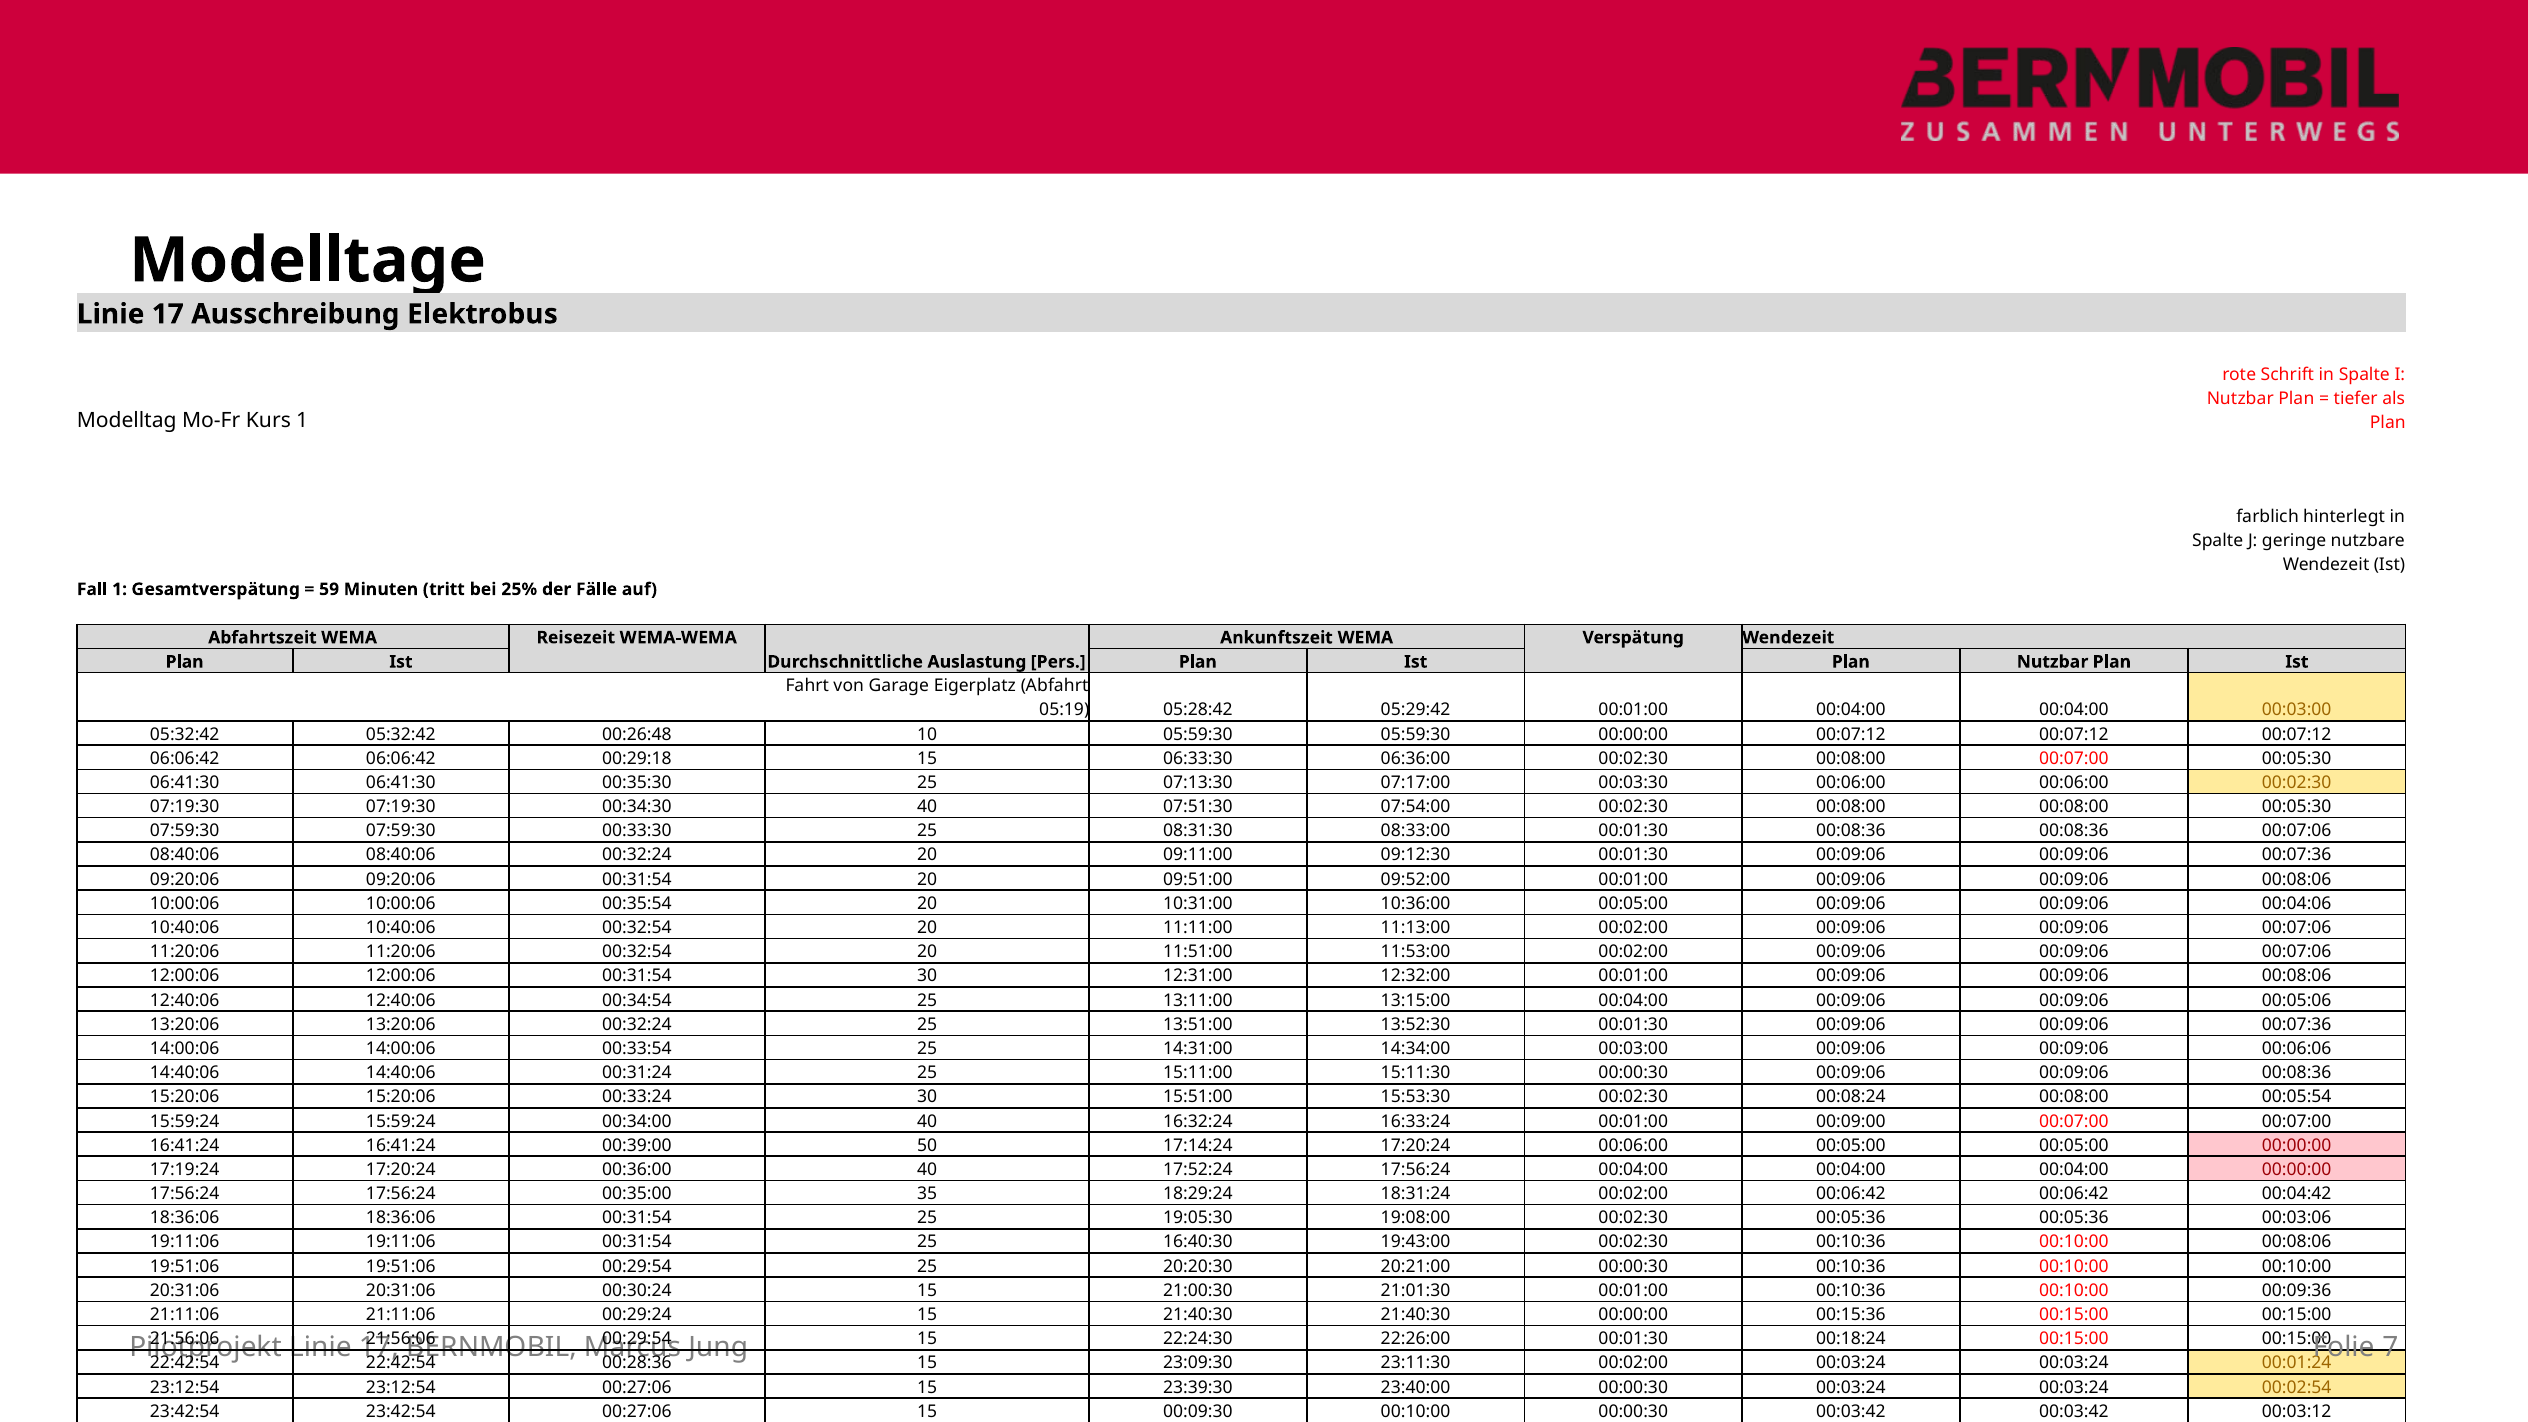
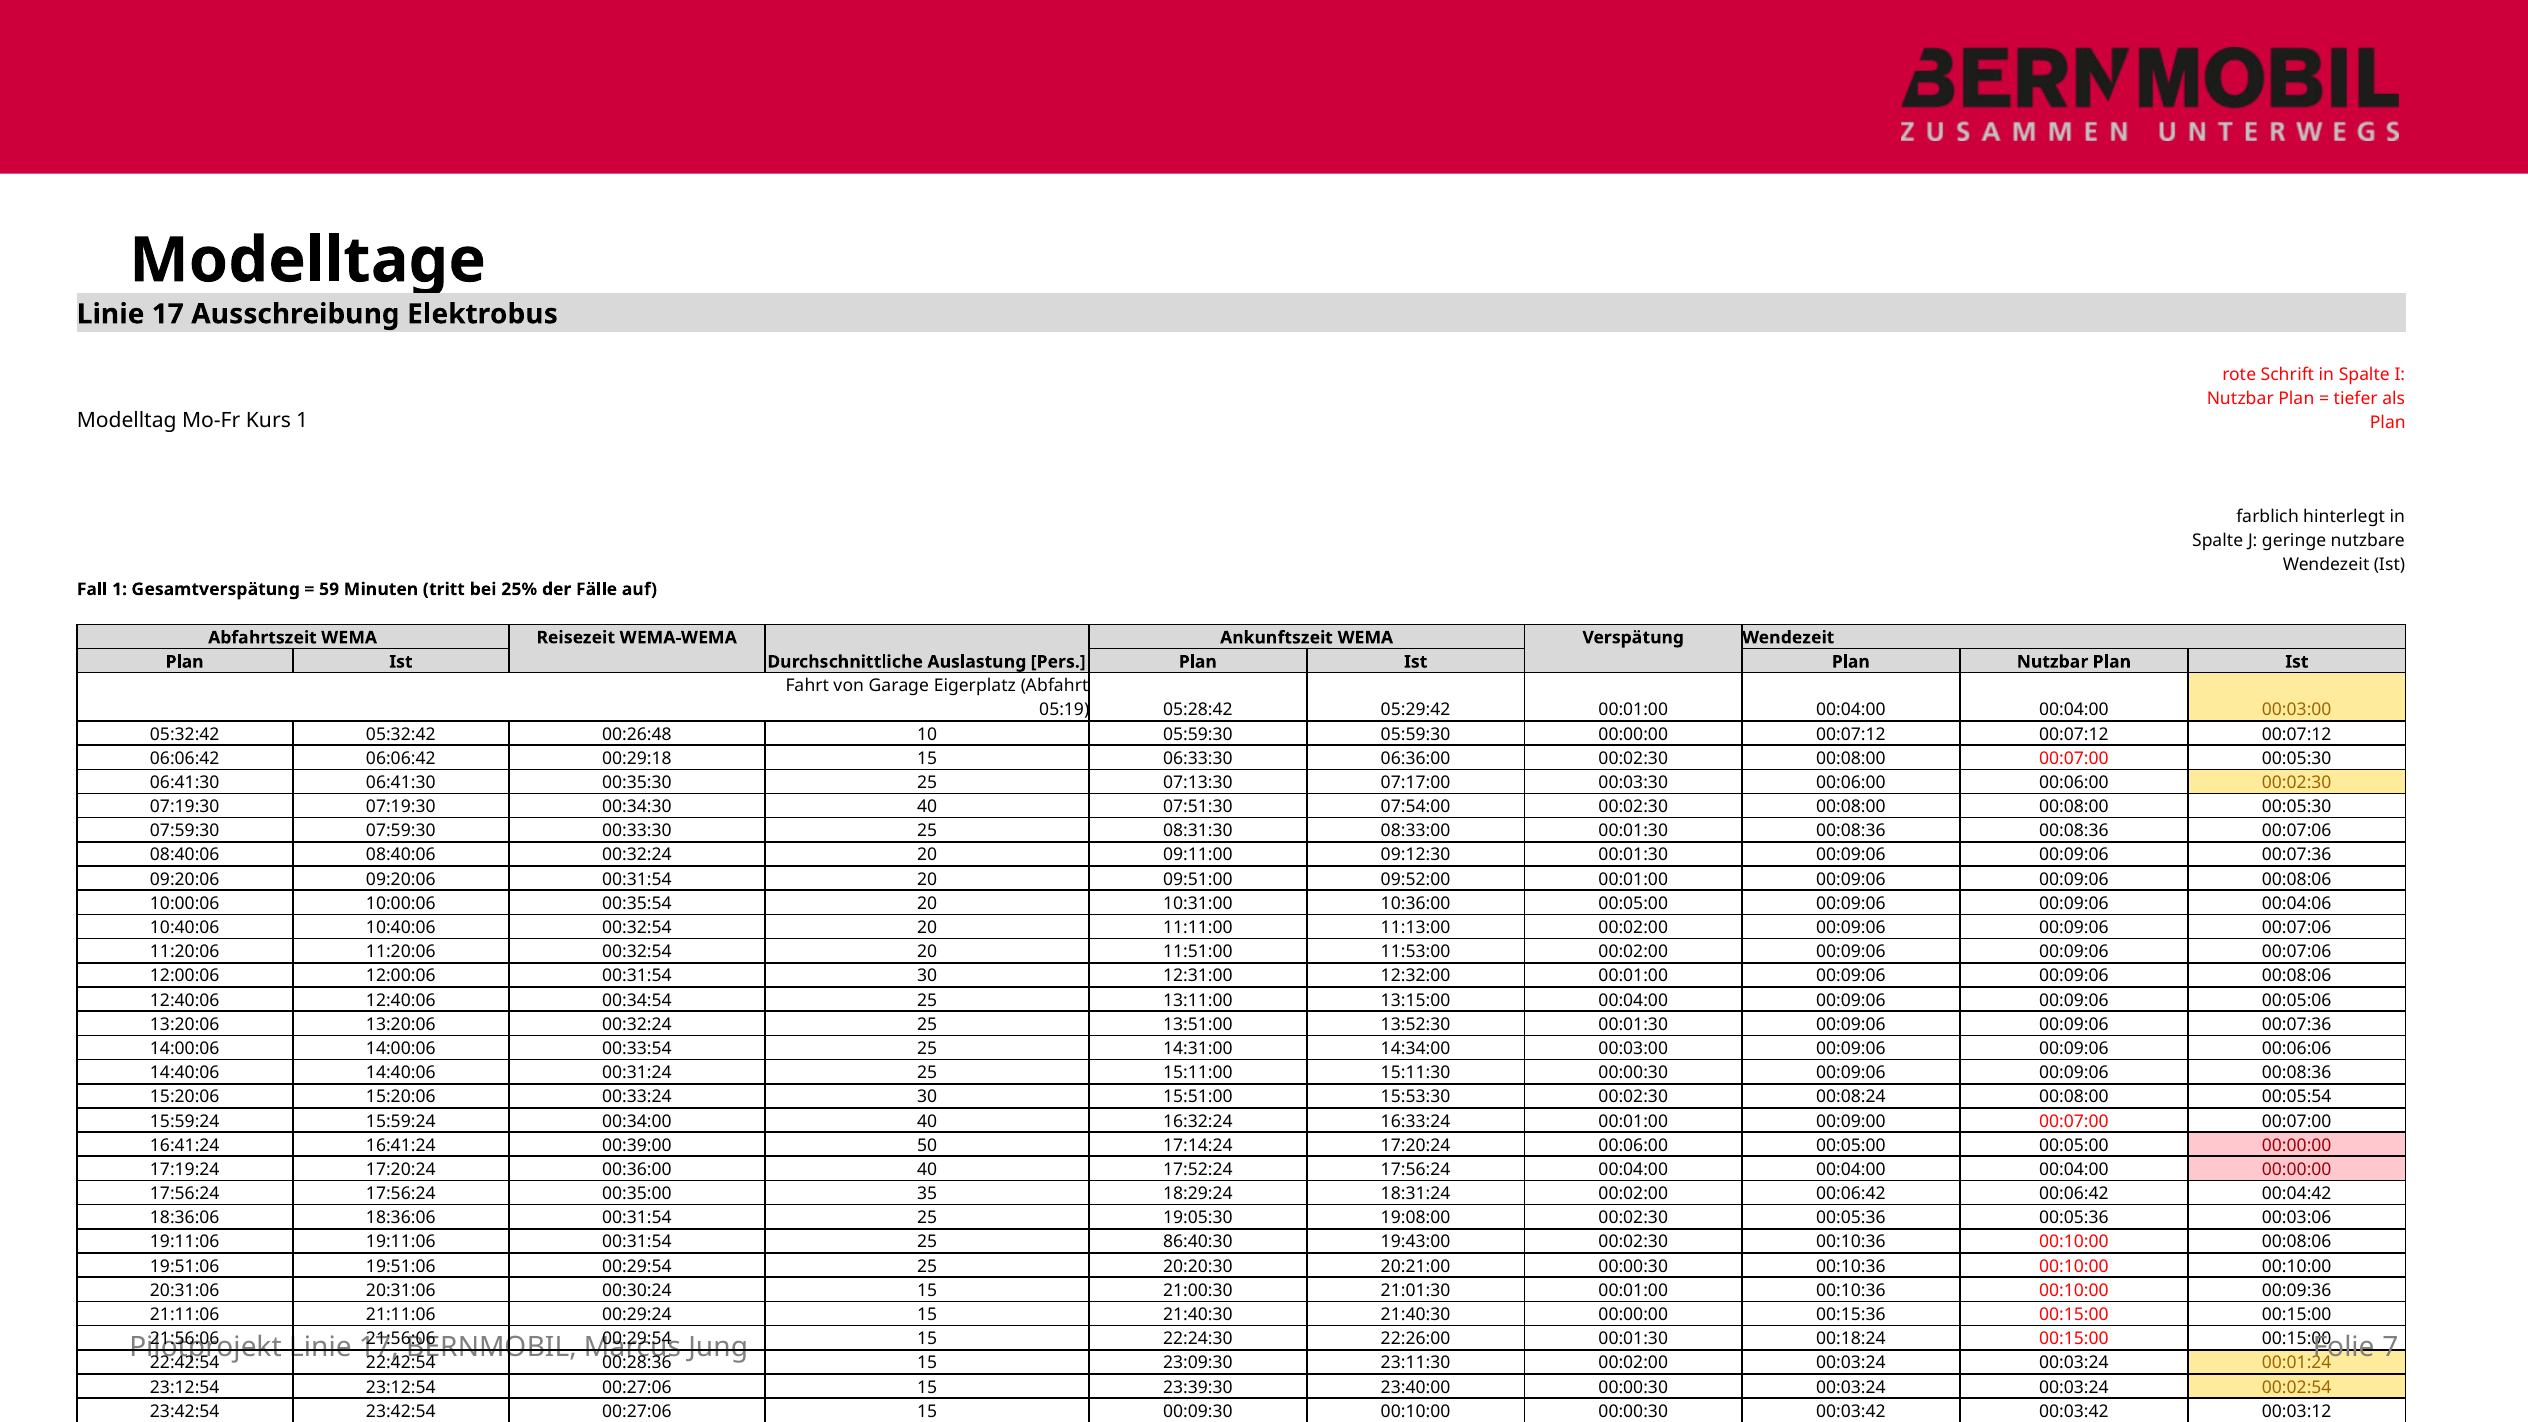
16:40:30: 16:40:30 -> 86:40:30
